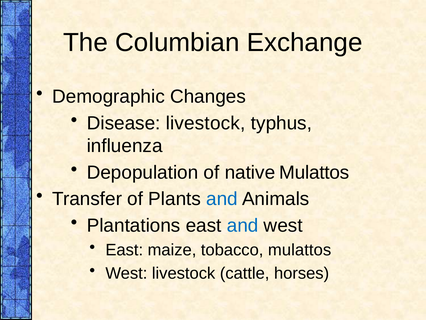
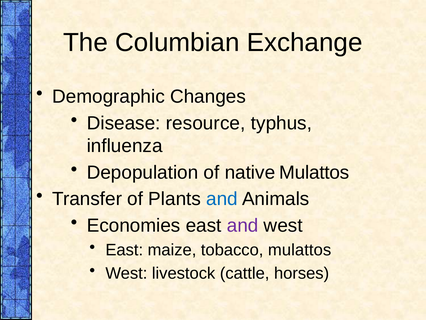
Disease livestock: livestock -> resource
Plantations: Plantations -> Economies
and at (243, 225) colour: blue -> purple
